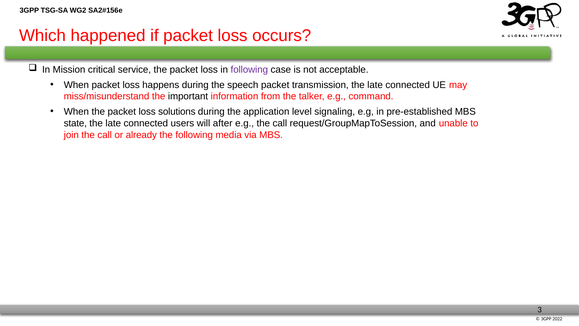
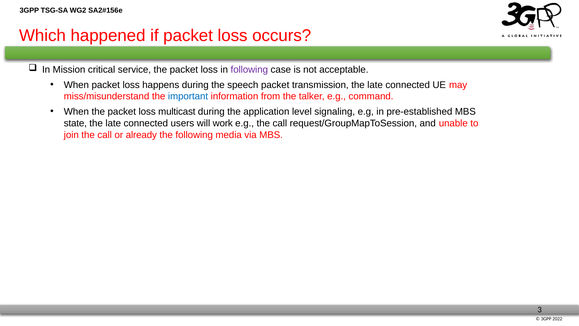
important colour: black -> blue
solutions: solutions -> multicast
after: after -> work
